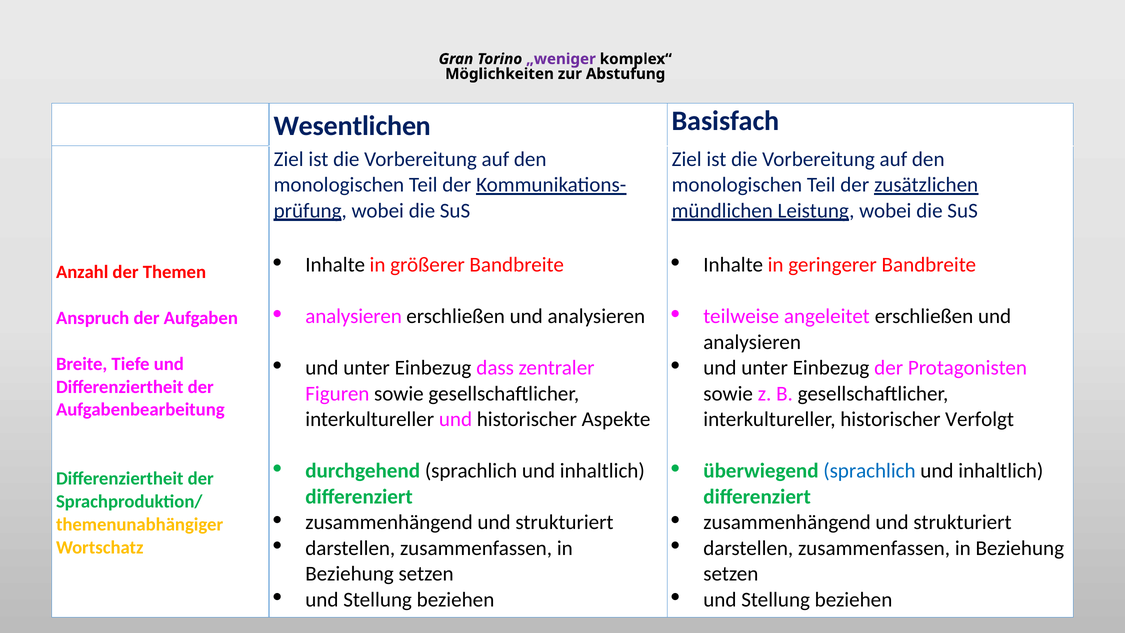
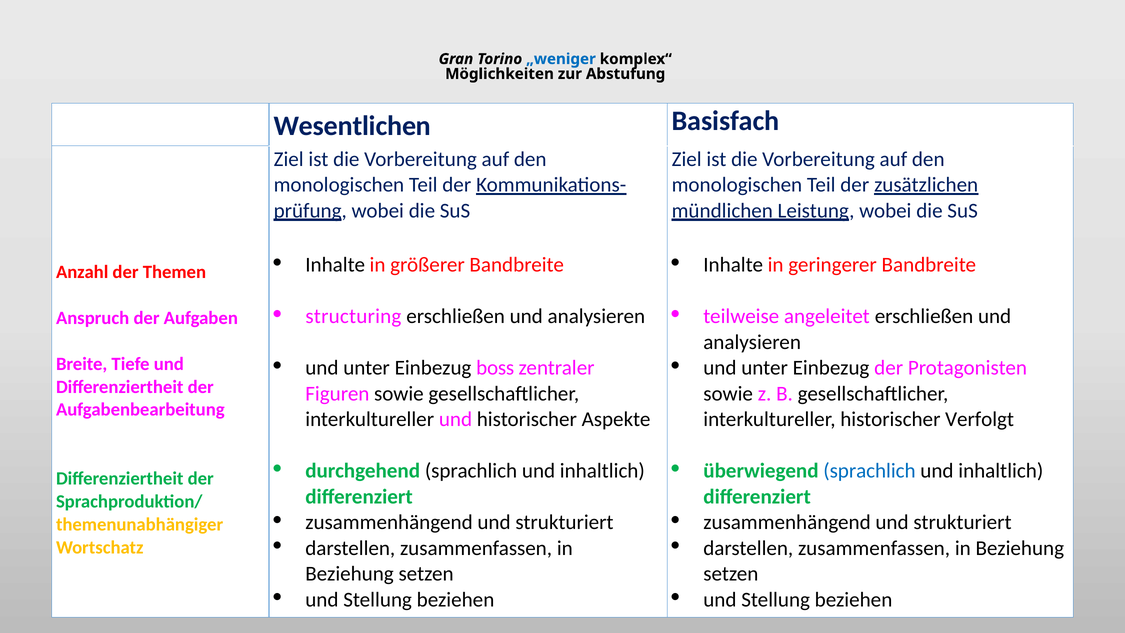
„weniger colour: purple -> blue
analysieren at (354, 316): analysieren -> structuring
dass: dass -> boss
